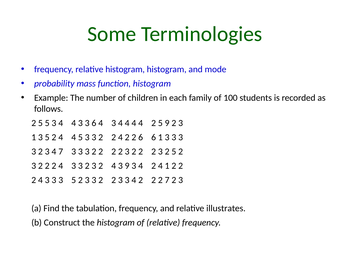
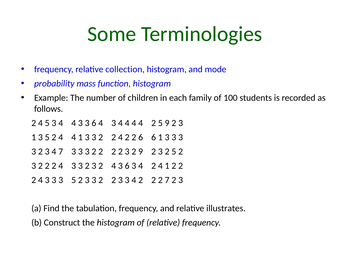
relative histogram: histogram -> collection
5 at (40, 123): 5 -> 4
4 4 5: 5 -> 1
2 at (141, 151): 2 -> 9
4 3 9: 9 -> 6
